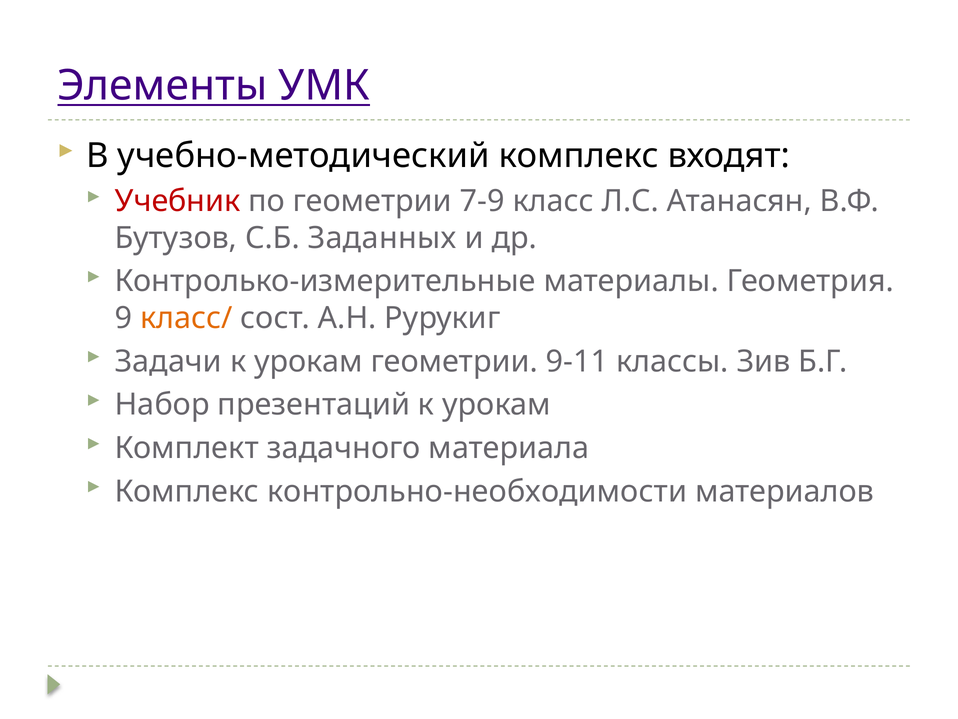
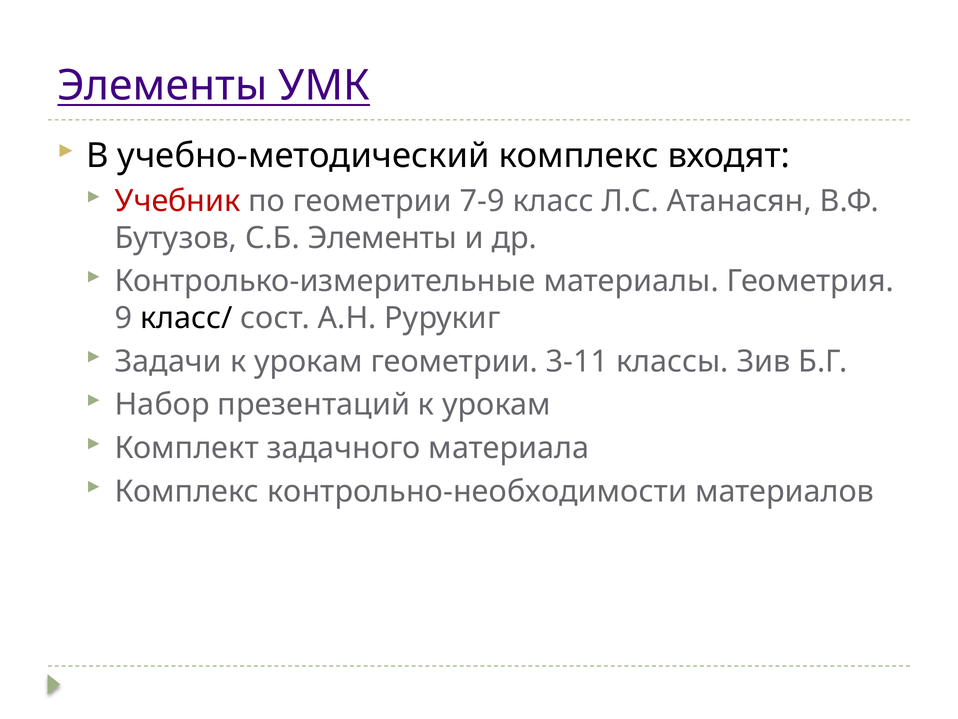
С.Б Заданных: Заданных -> Элементы
класс/ colour: orange -> black
9-11: 9-11 -> 3-11
